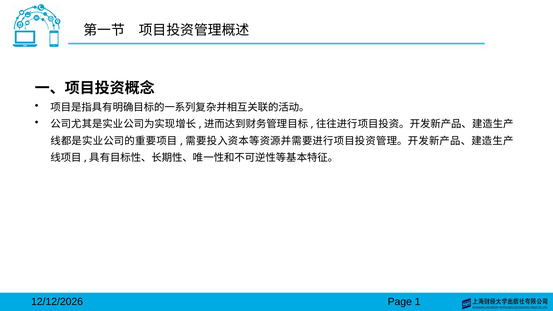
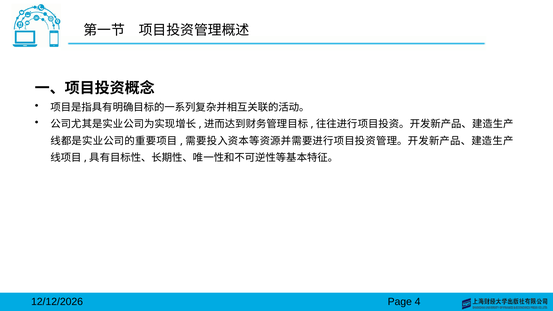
1: 1 -> 4
